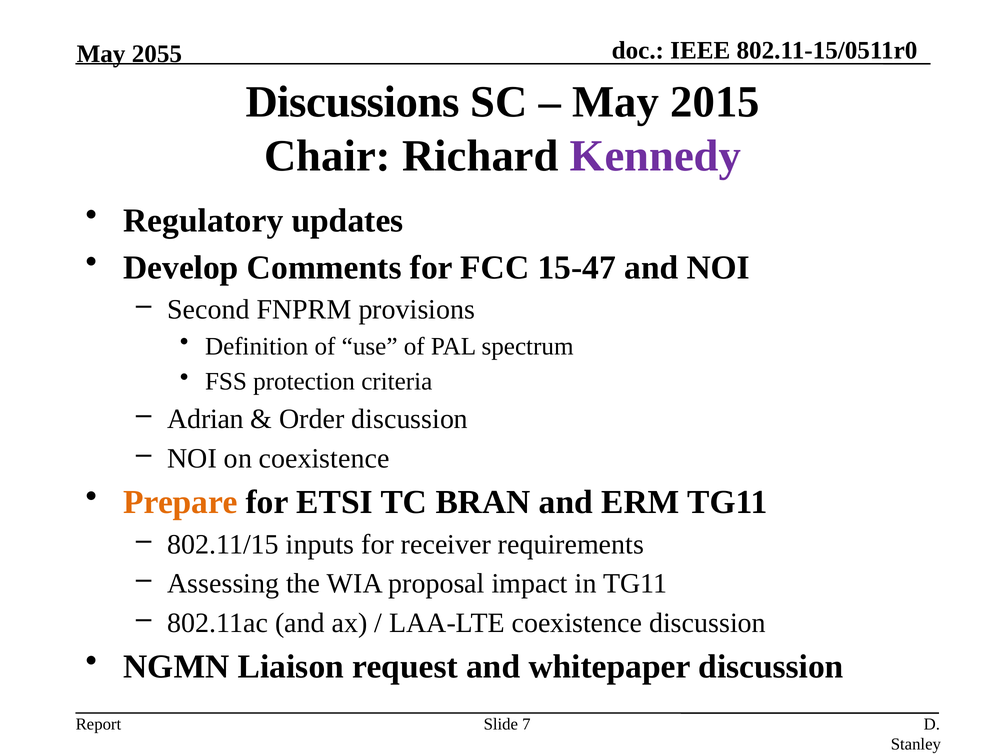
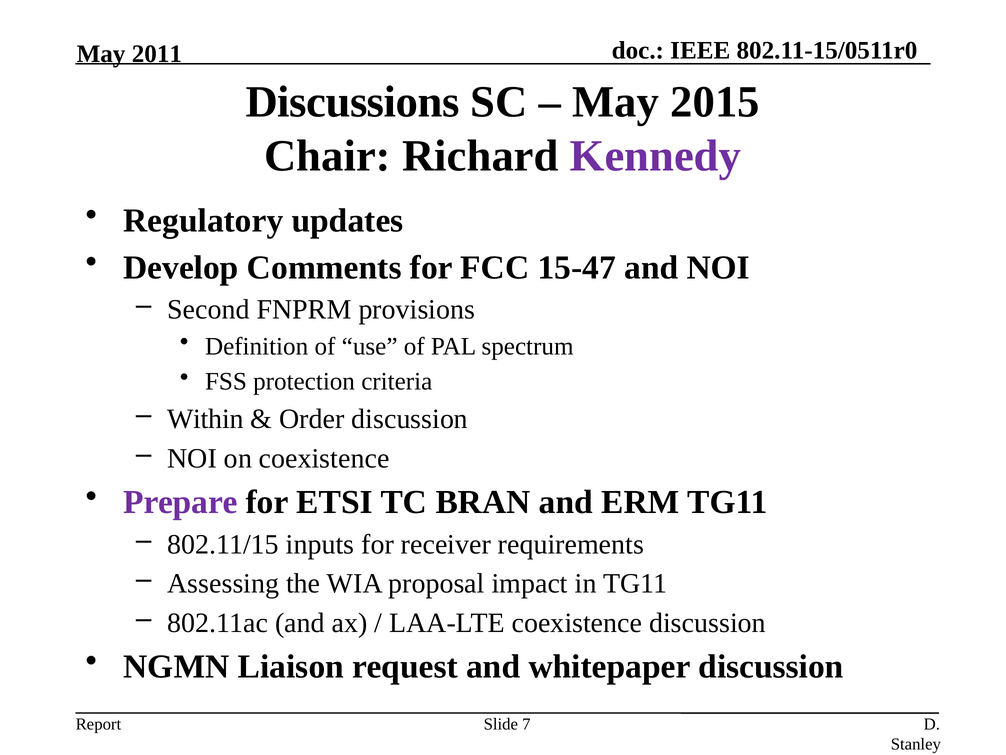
2055: 2055 -> 2011
Adrian: Adrian -> Within
Prepare colour: orange -> purple
